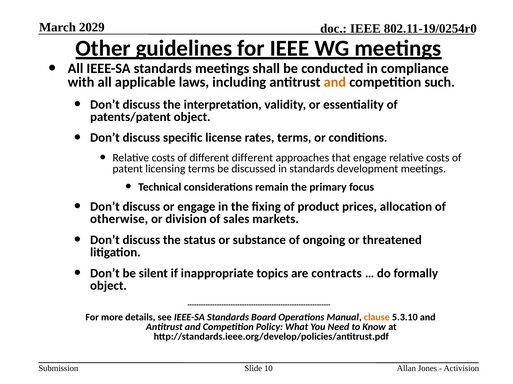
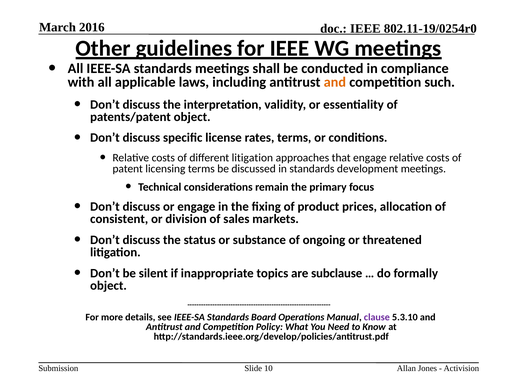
2029: 2029 -> 2016
different different: different -> litigation
otherwise: otherwise -> consistent
contracts: contracts -> subclause
clause colour: orange -> purple
